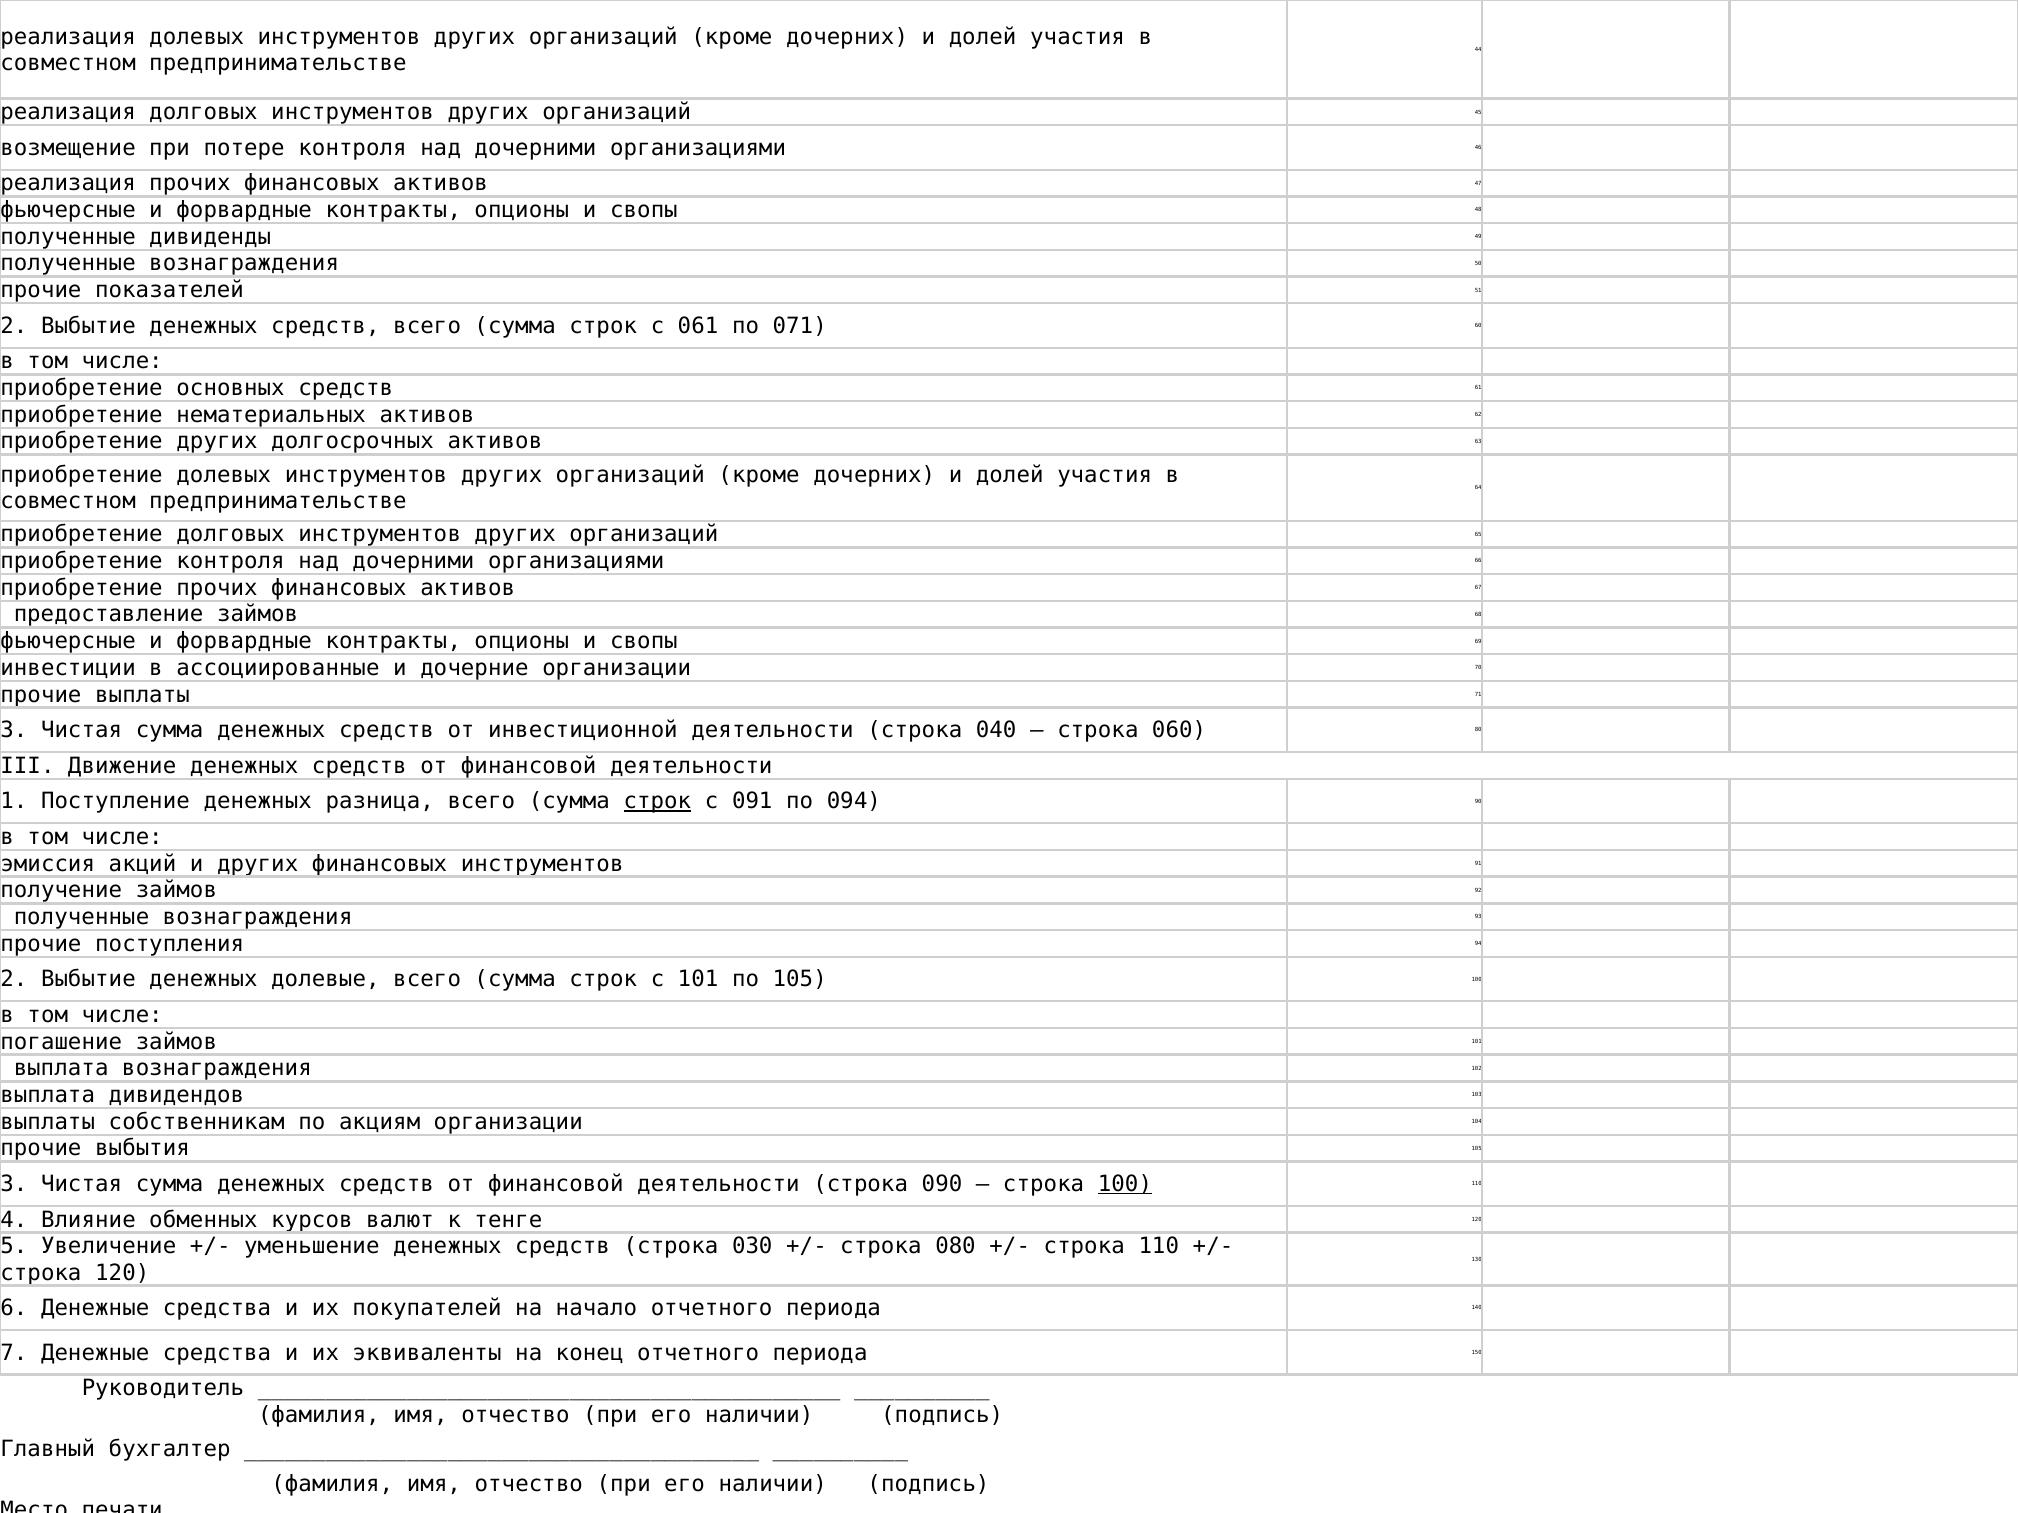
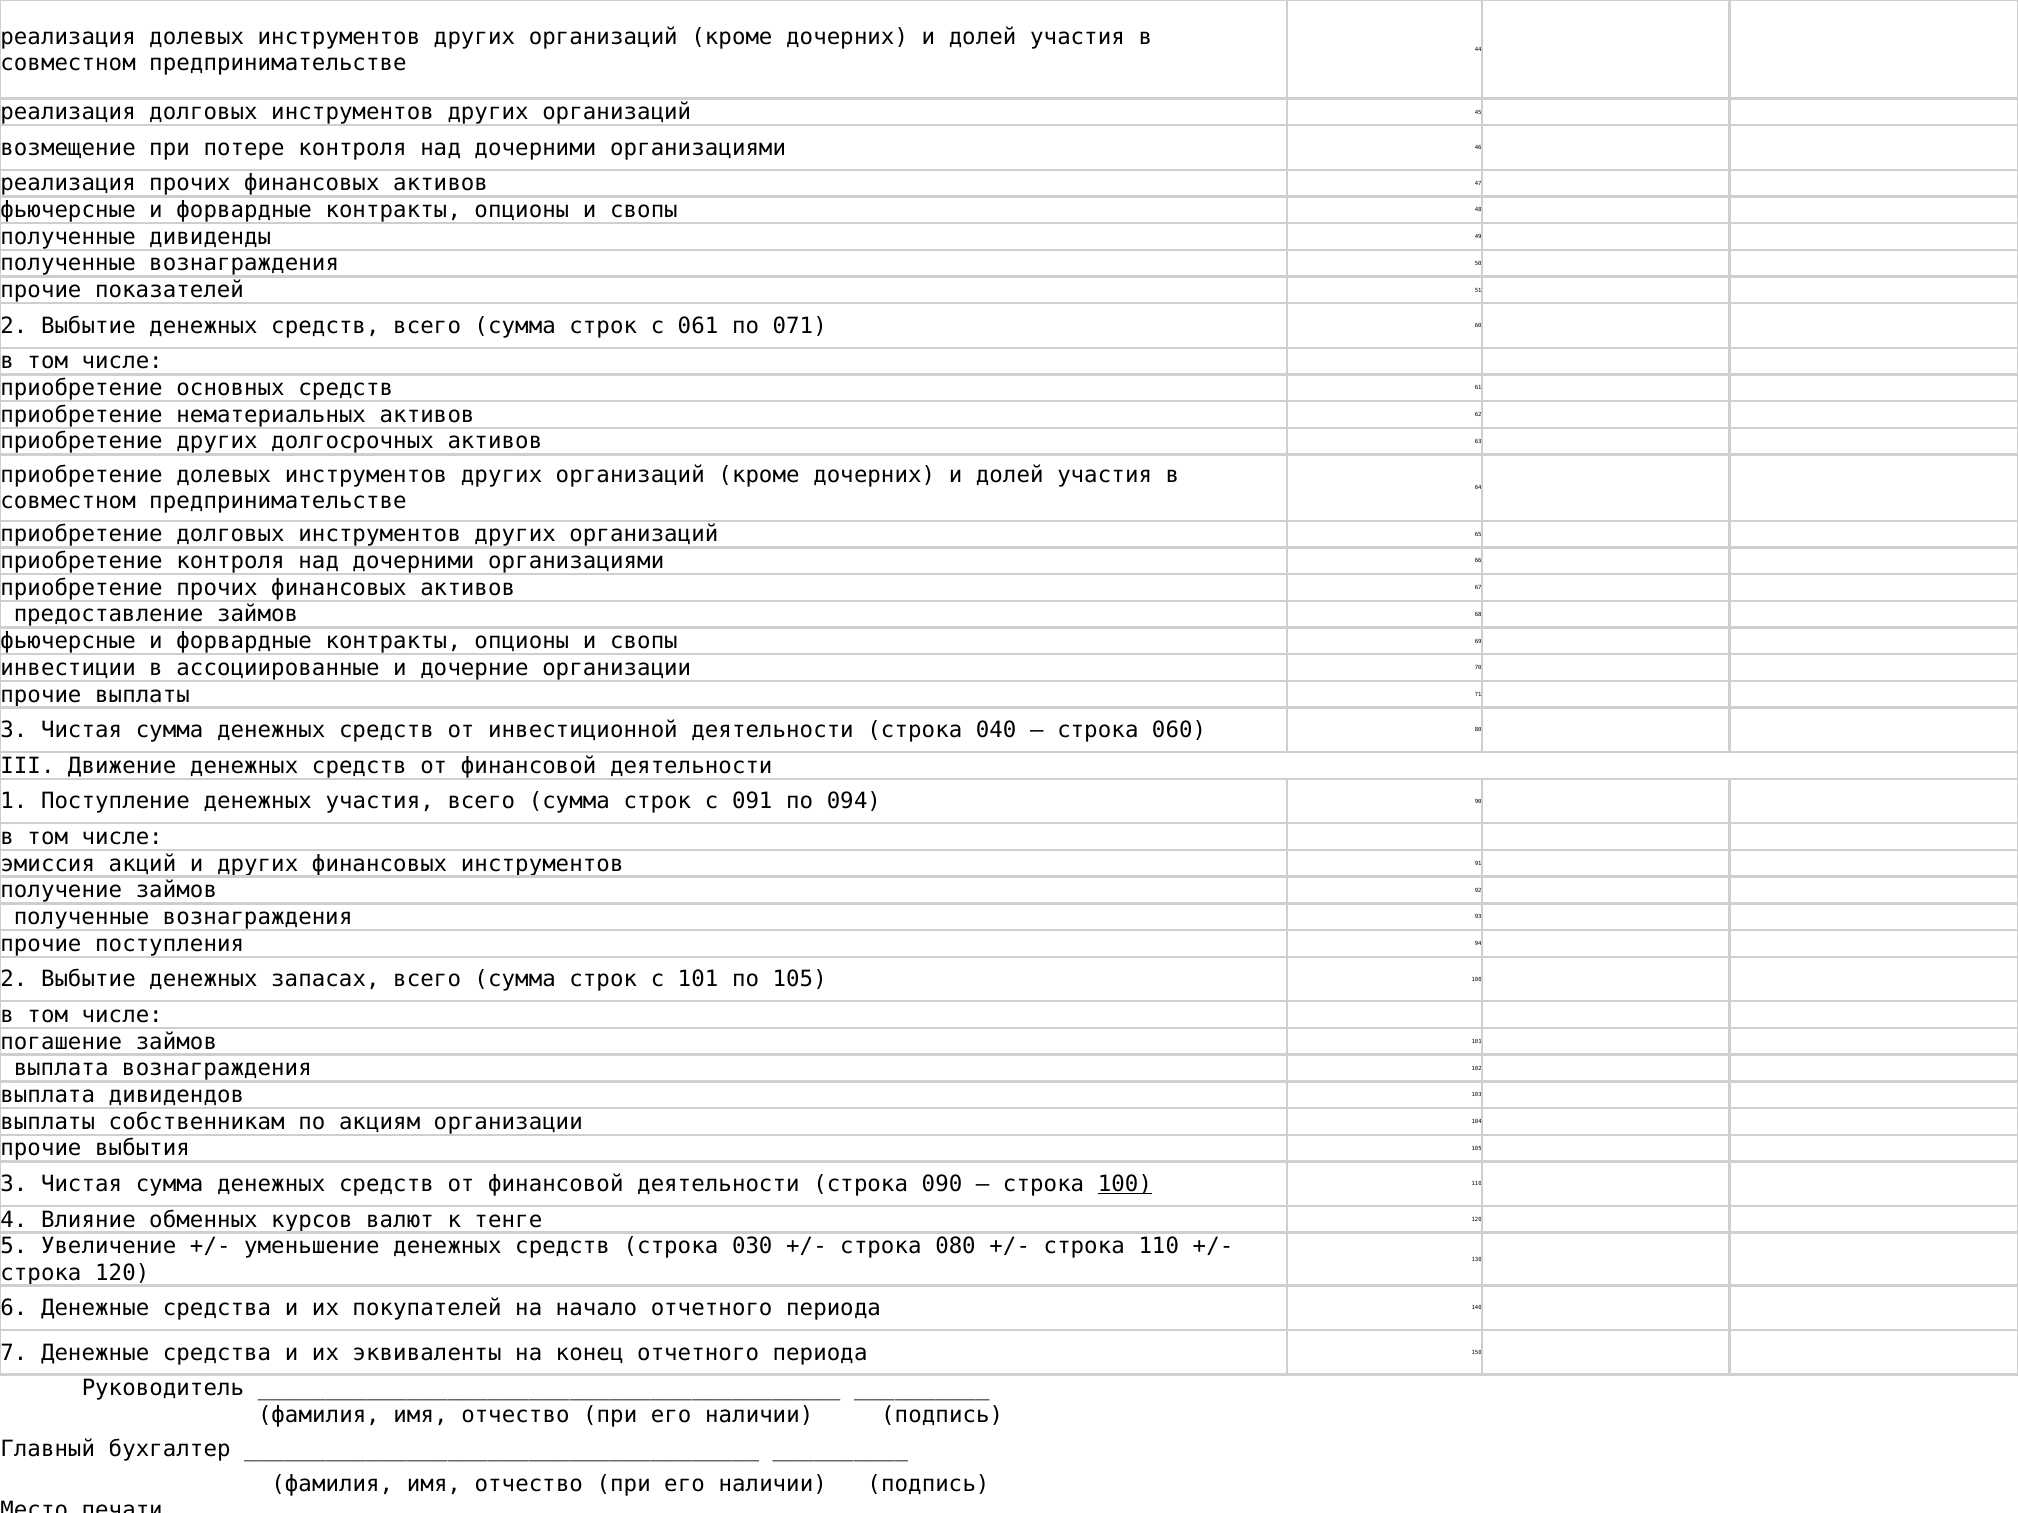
денежных разница: разница -> участия
строк at (657, 802) underline: present -> none
долевые: долевые -> запасах
